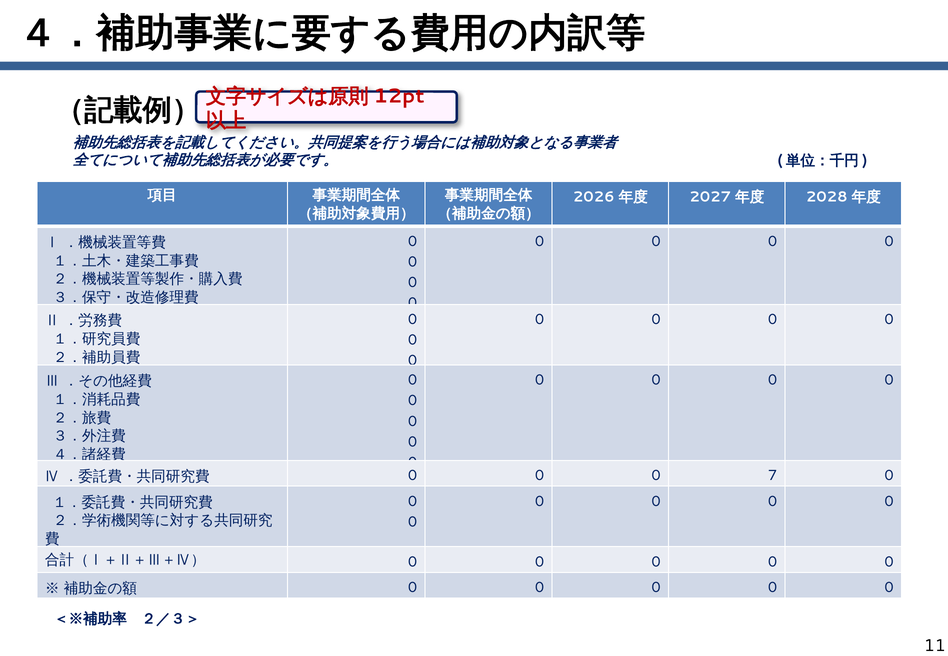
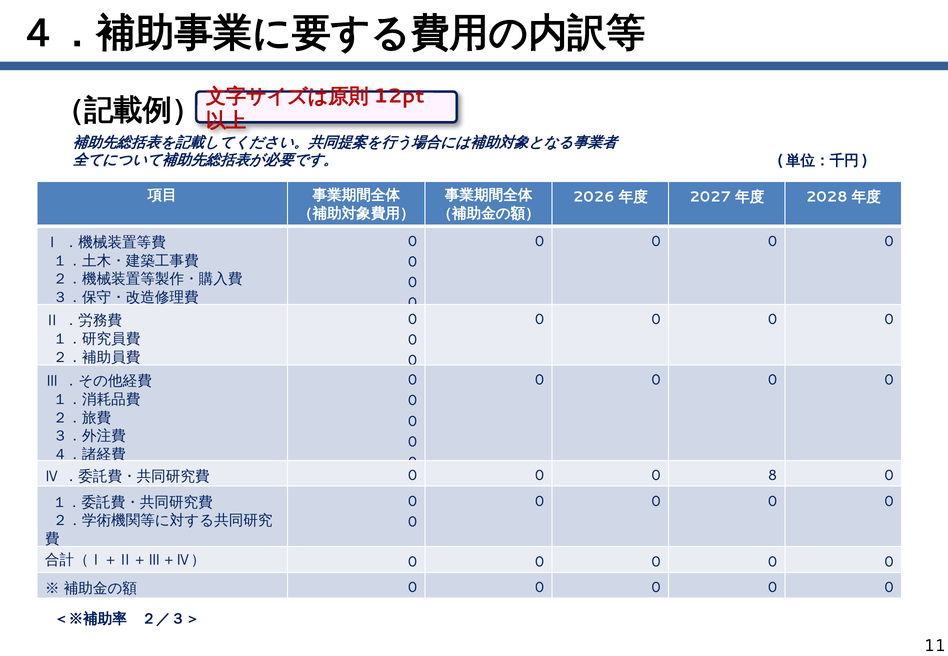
7: 7 -> 8
